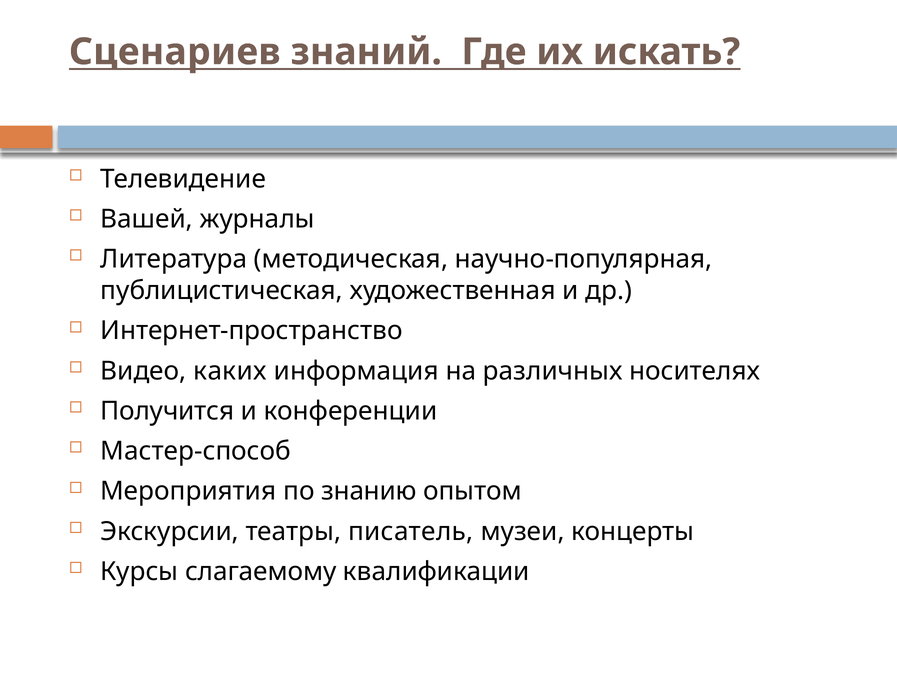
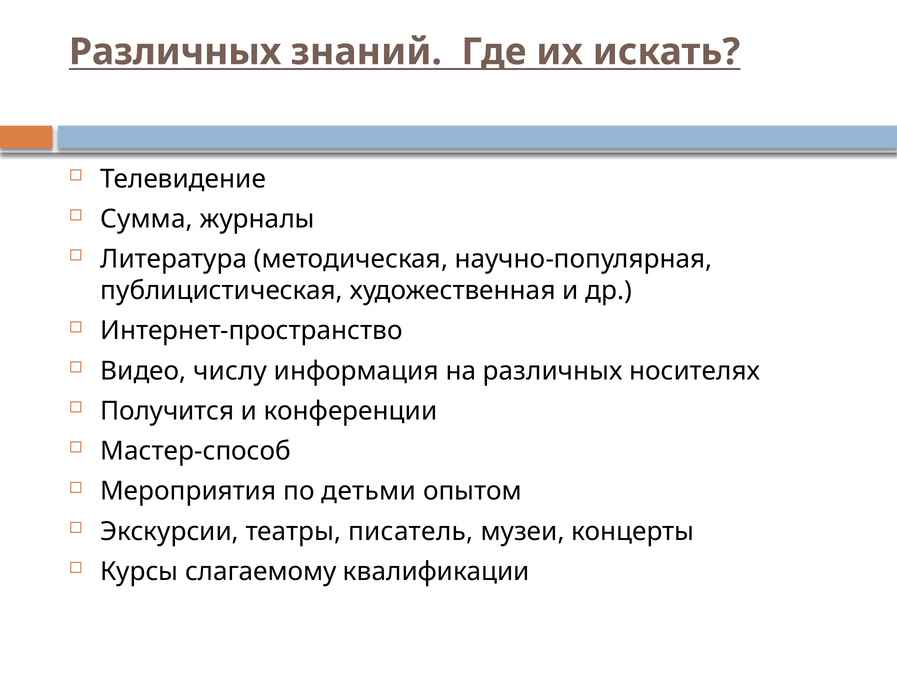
Сценариев at (175, 52): Сценариев -> Различных
Вашей: Вашей -> Сумма
каких: каких -> числу
знанию: знанию -> детьми
